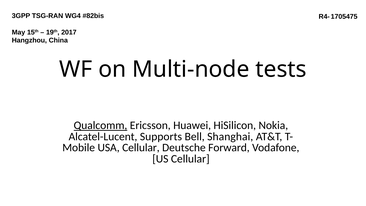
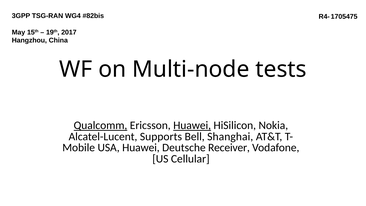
Huawei at (192, 125) underline: none -> present
USA Cellular: Cellular -> Huawei
Forward: Forward -> Receiver
